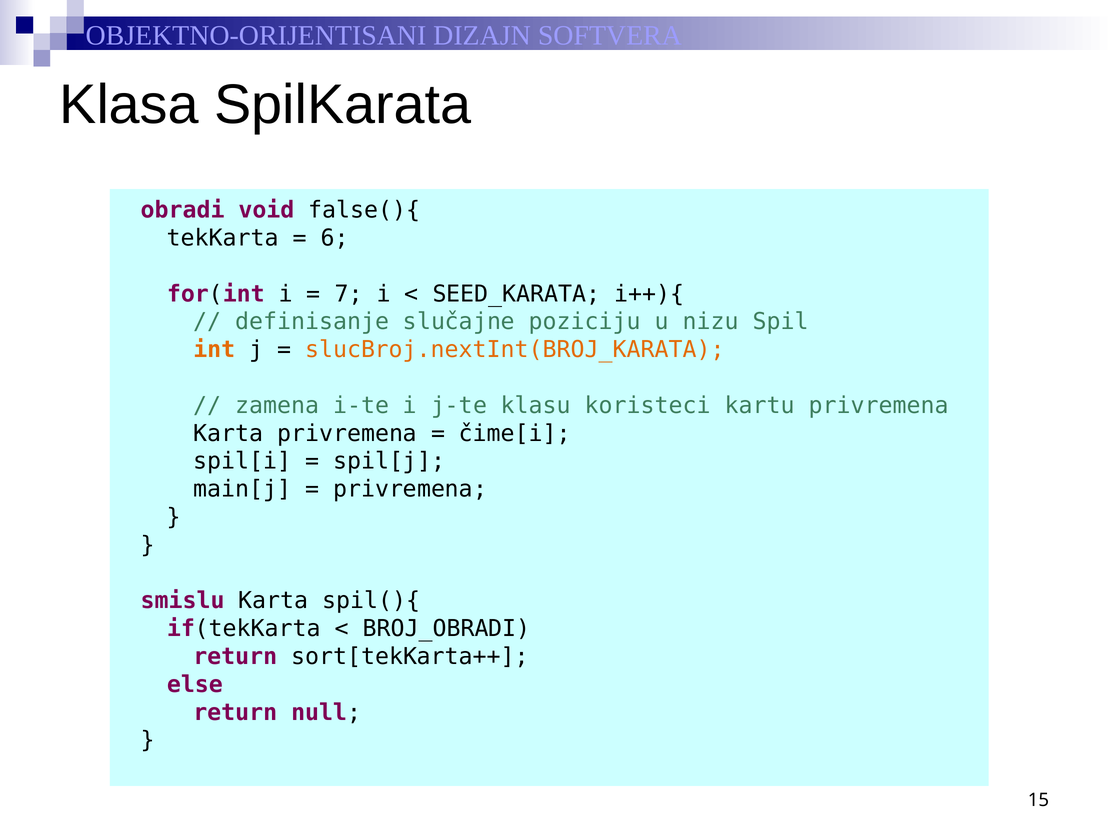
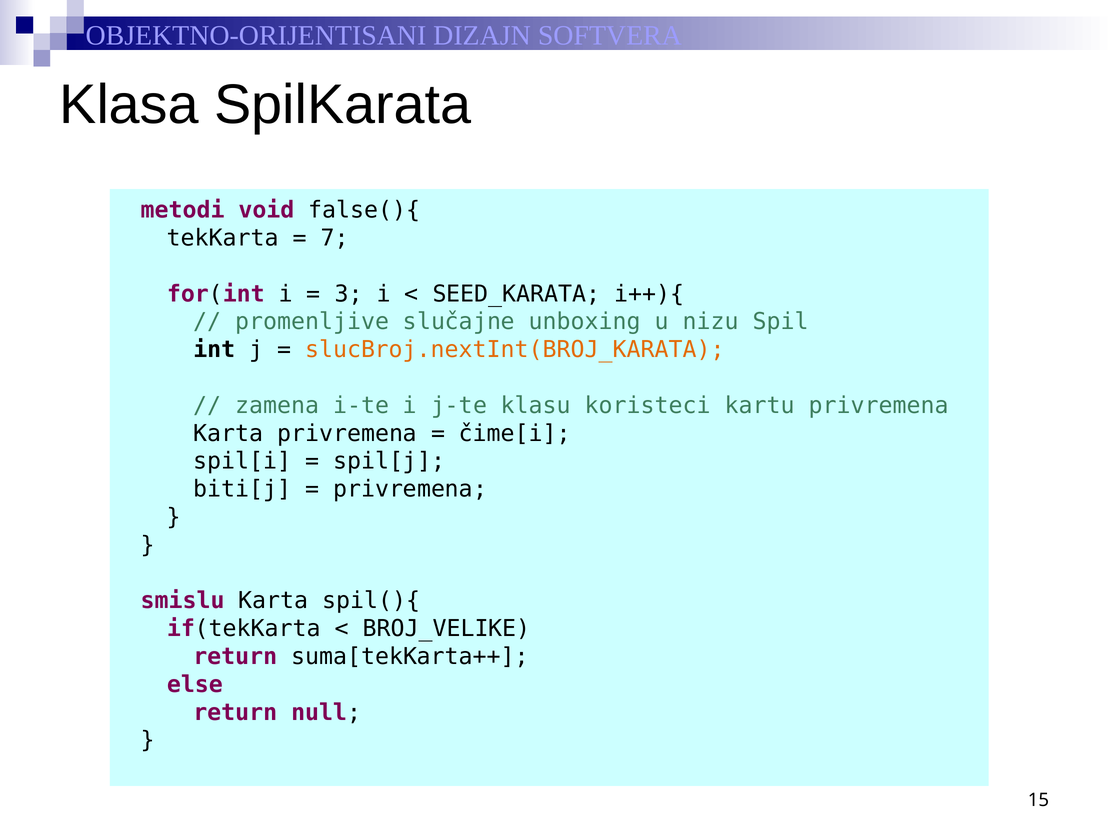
obradi: obradi -> metodi
6: 6 -> 7
7: 7 -> 3
definisanje: definisanje -> promenljive
poziciju: poziciju -> unboxing
int colour: orange -> black
main[j: main[j -> biti[j
BROJ_OBRADI: BROJ_OBRADI -> BROJ_VELIKE
sort[tekKarta++: sort[tekKarta++ -> suma[tekKarta++
